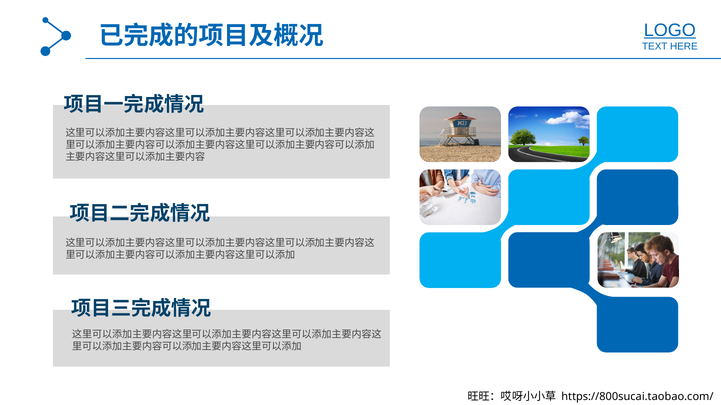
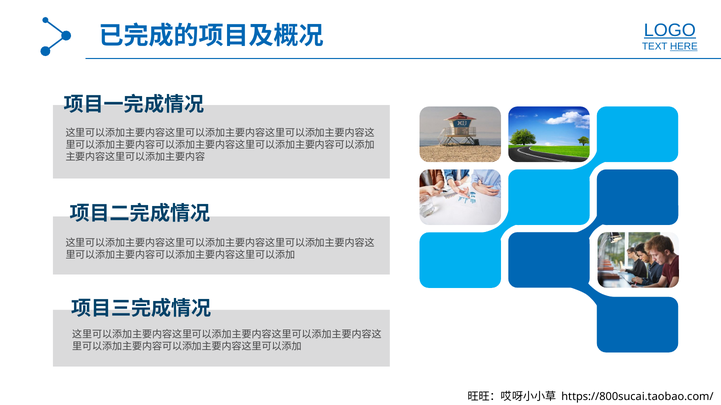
HERE underline: none -> present
